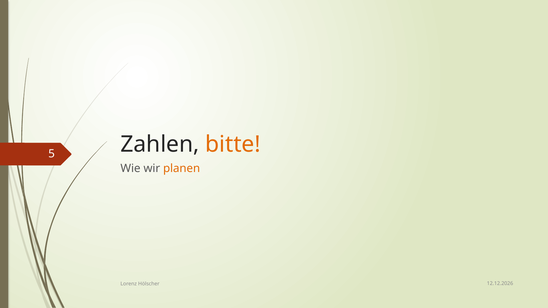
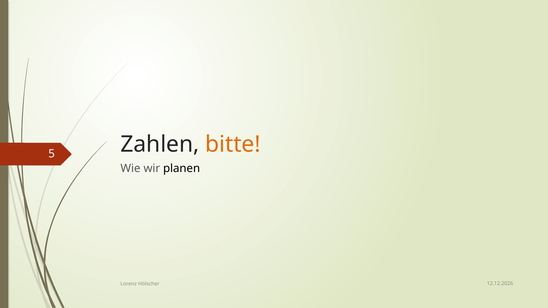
planen colour: orange -> black
